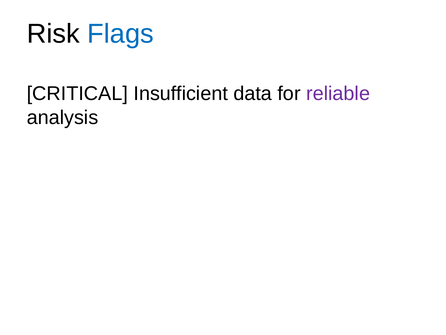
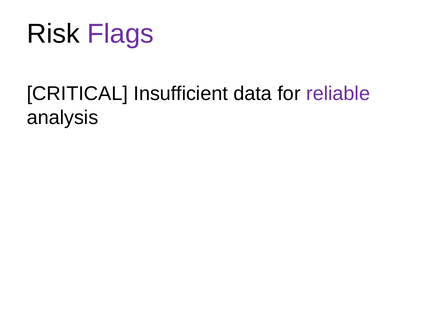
Flags colour: blue -> purple
